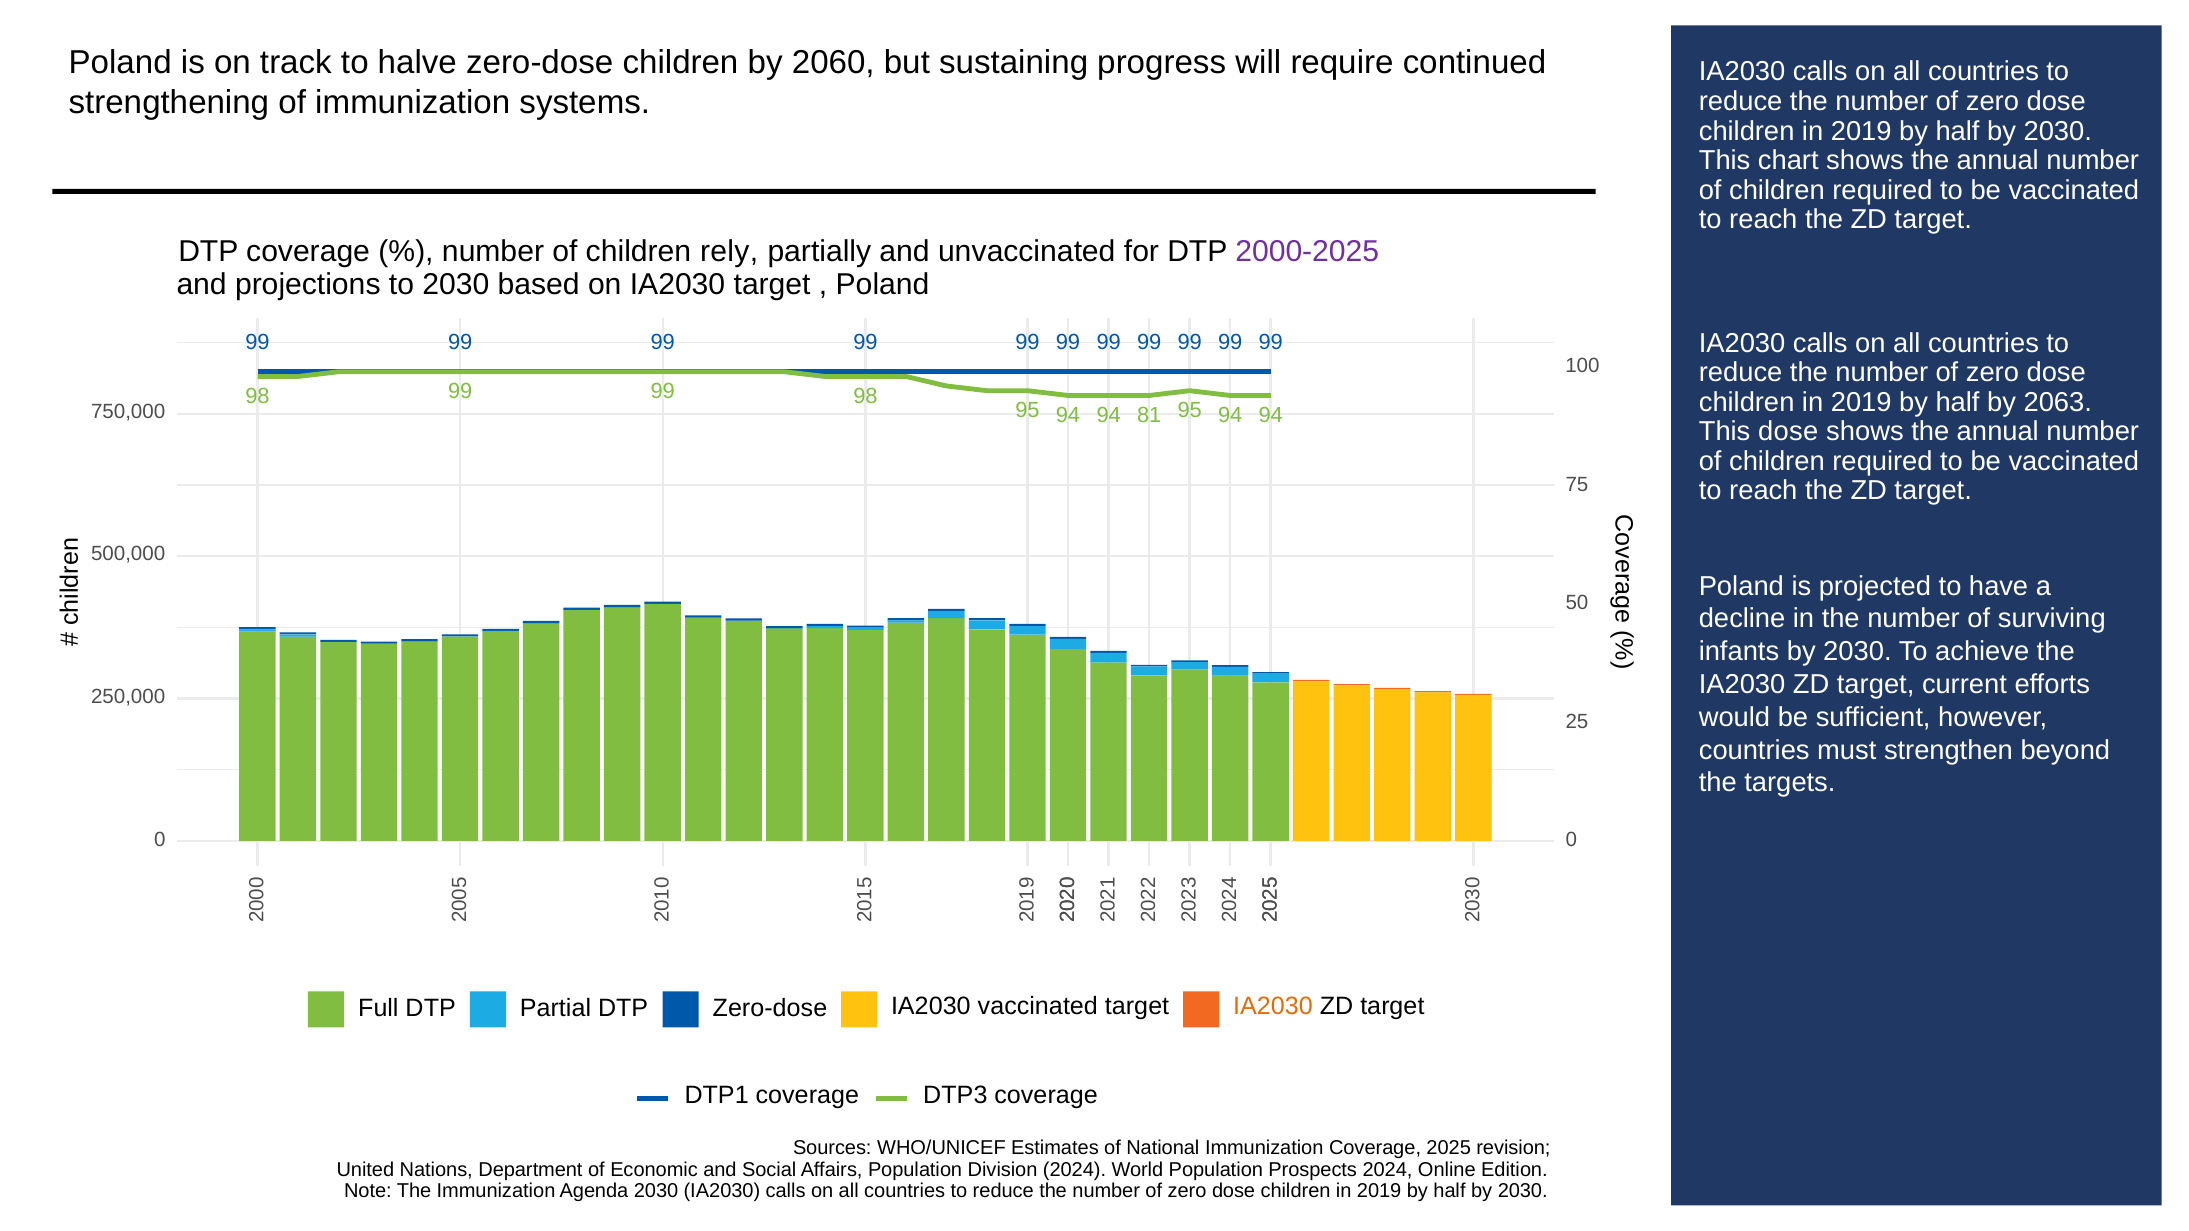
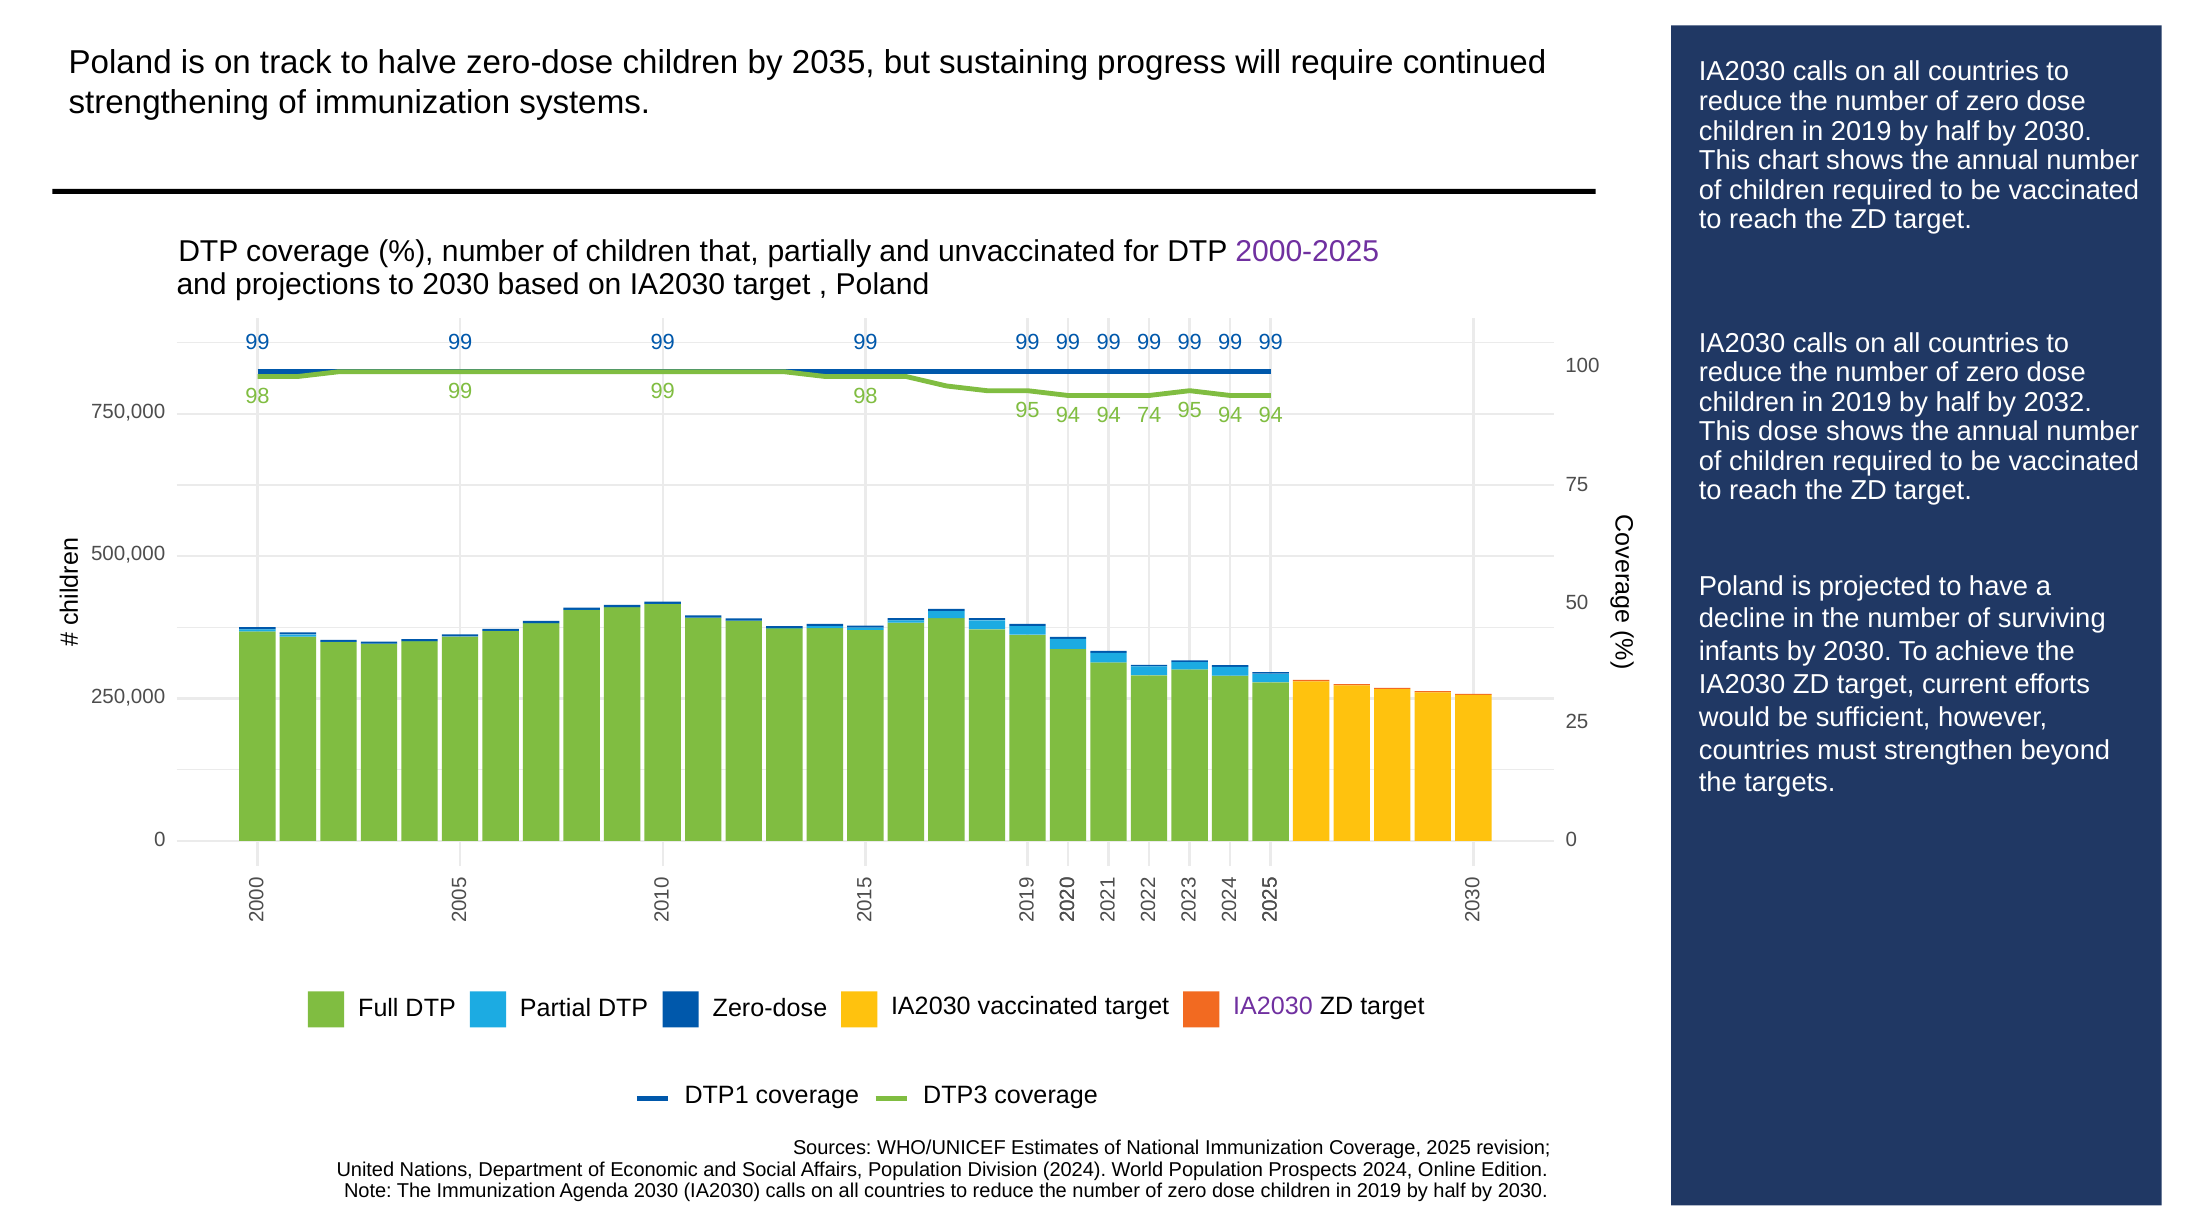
2060: 2060 -> 2035
rely: rely -> that
2063: 2063 -> 2032
81: 81 -> 74
IA2030 at (1273, 1006) colour: orange -> purple
